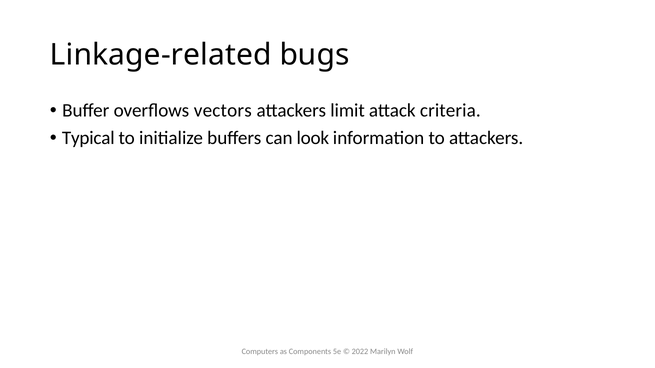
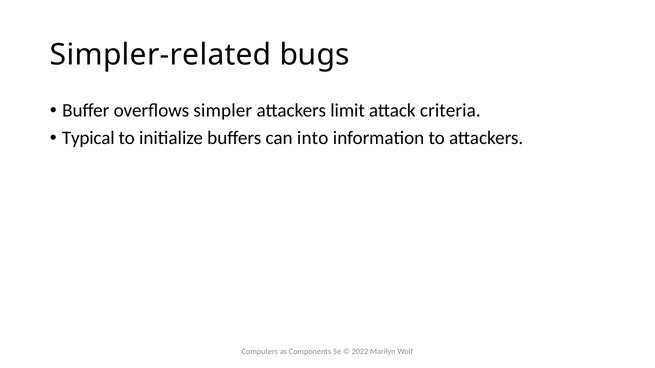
Linkage-related: Linkage-related -> Simpler-related
vectors: vectors -> simpler
look: look -> into
